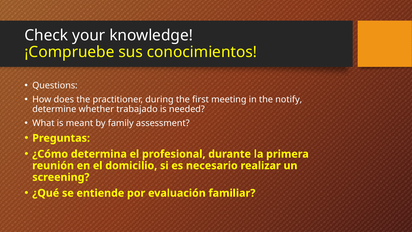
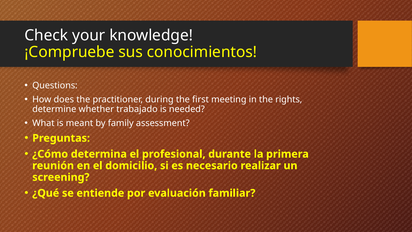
notify: notify -> rights
